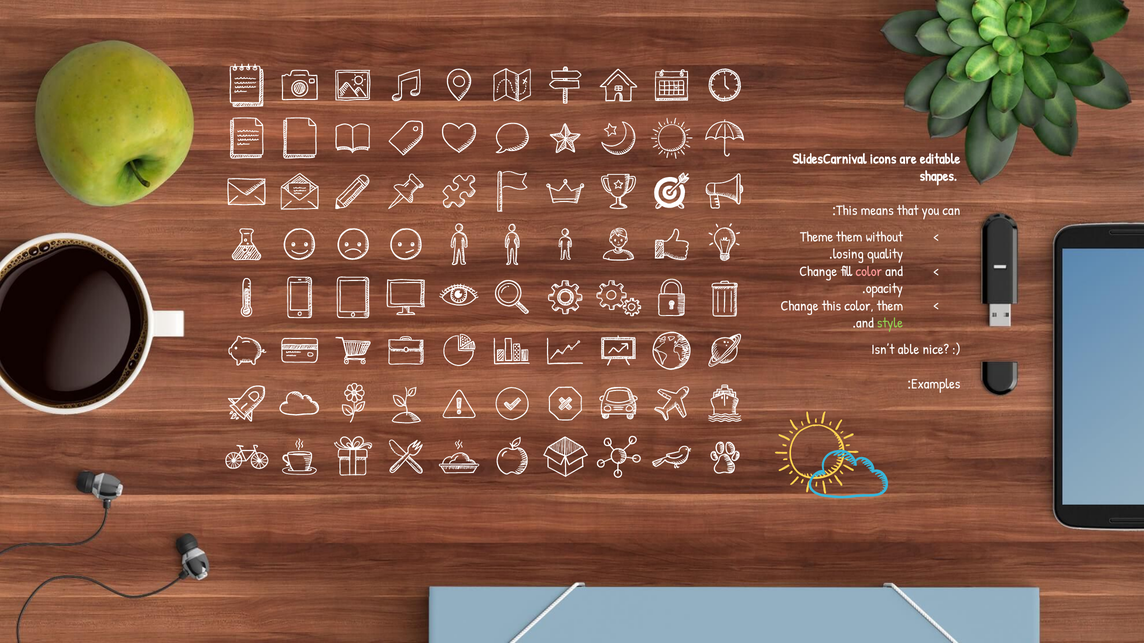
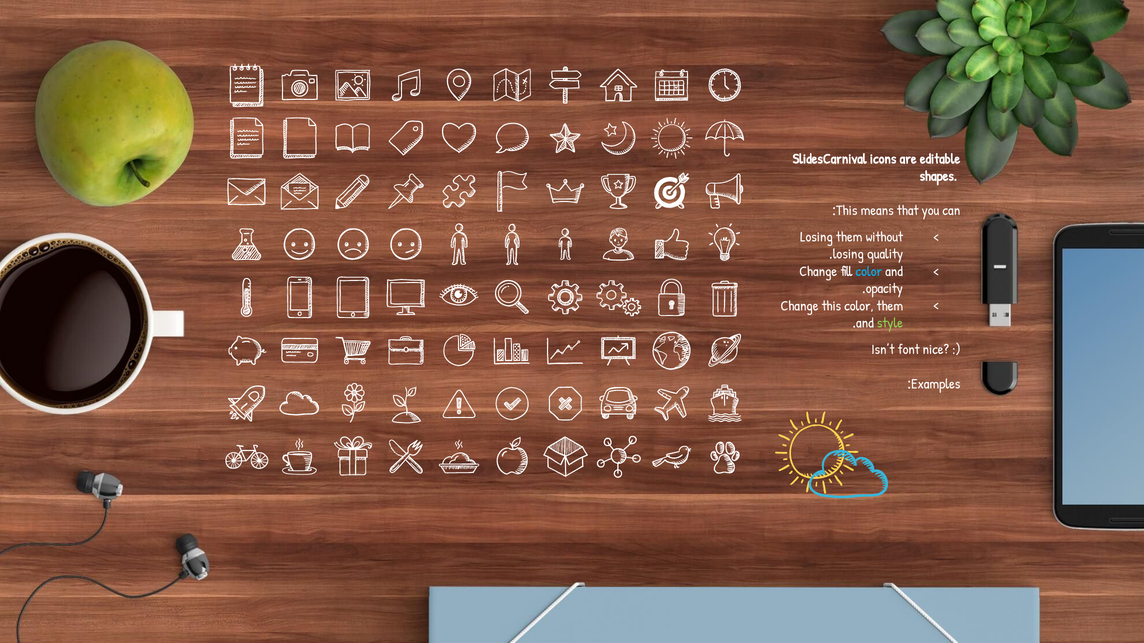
Theme at (817, 237): Theme -> Losing
color at (869, 272) colour: pink -> light blue
able: able -> font
